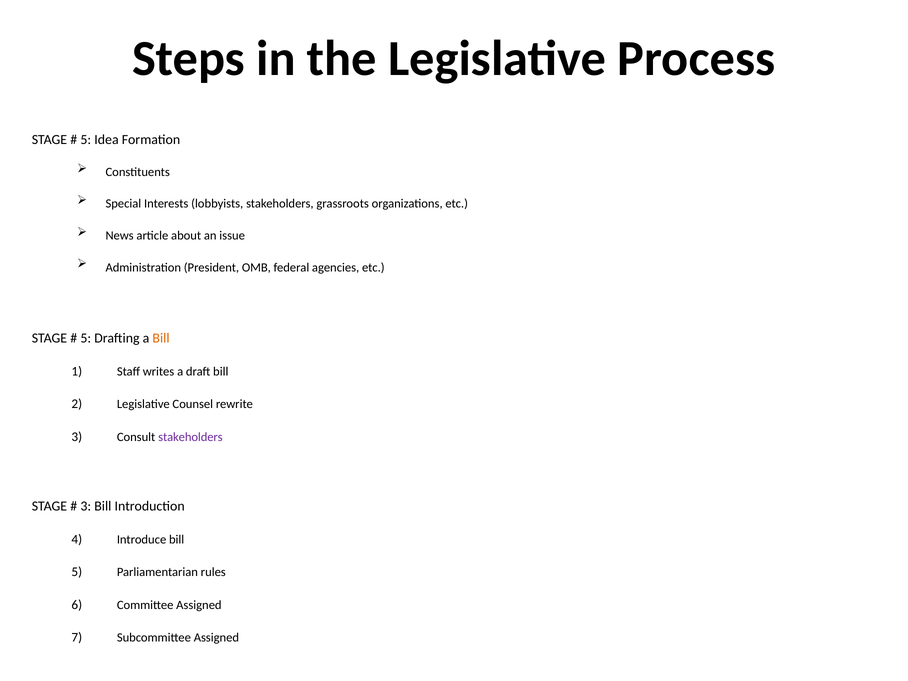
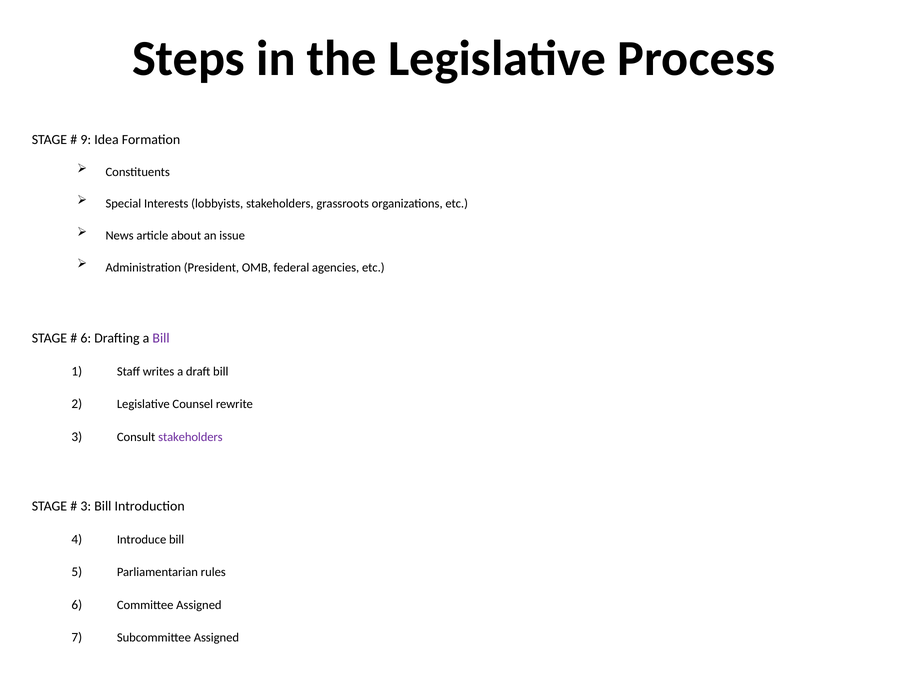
5 at (86, 140): 5 -> 9
5 at (86, 338): 5 -> 6
Bill at (161, 338) colour: orange -> purple
